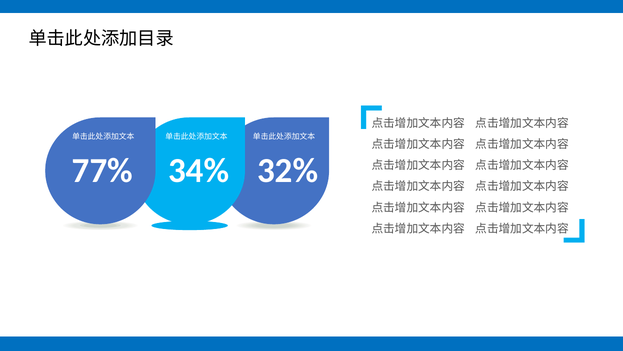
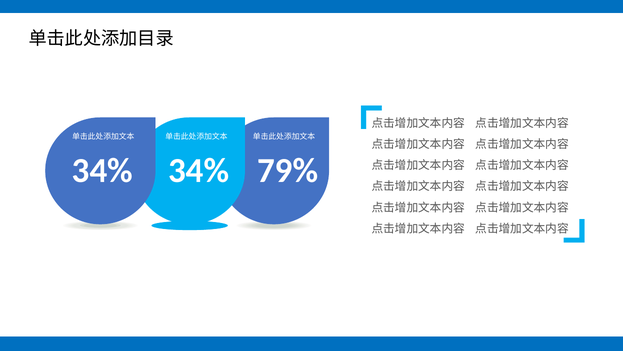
77% at (102, 171): 77% -> 34%
32%: 32% -> 79%
